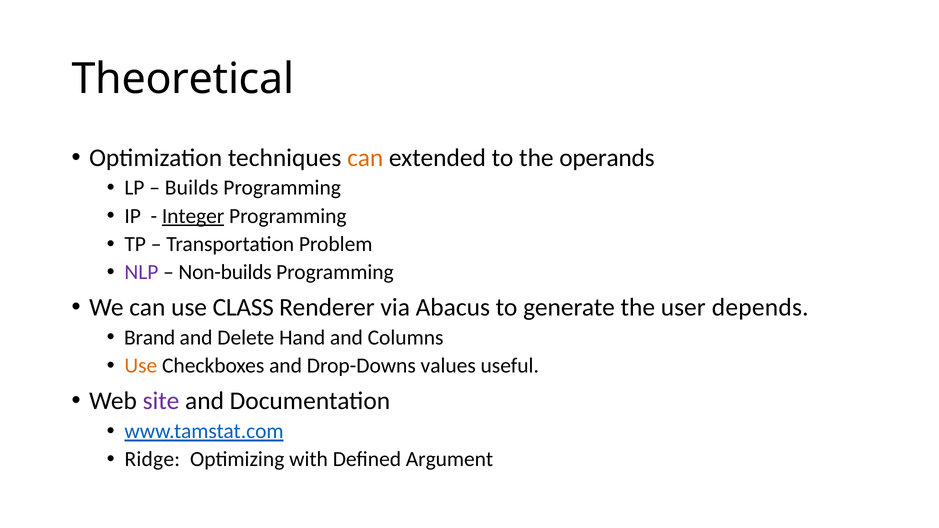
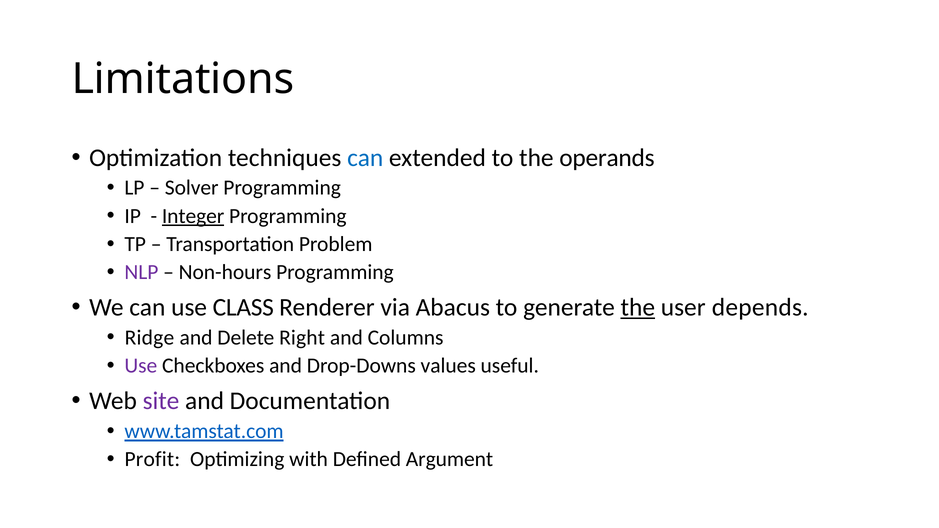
Theoretical: Theoretical -> Limitations
can at (365, 158) colour: orange -> blue
Builds: Builds -> Solver
Non-builds: Non-builds -> Non-hours
the at (638, 307) underline: none -> present
Brand: Brand -> Ridge
Hand: Hand -> Right
Use at (141, 366) colour: orange -> purple
Ridge: Ridge -> Profit
